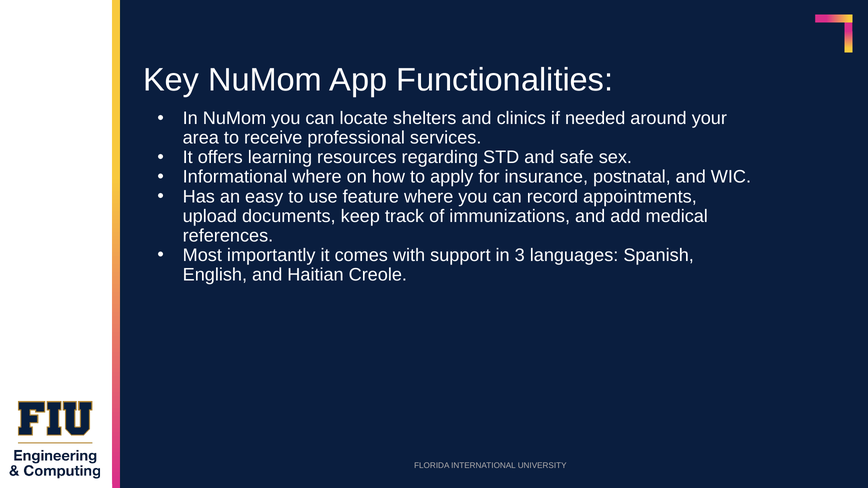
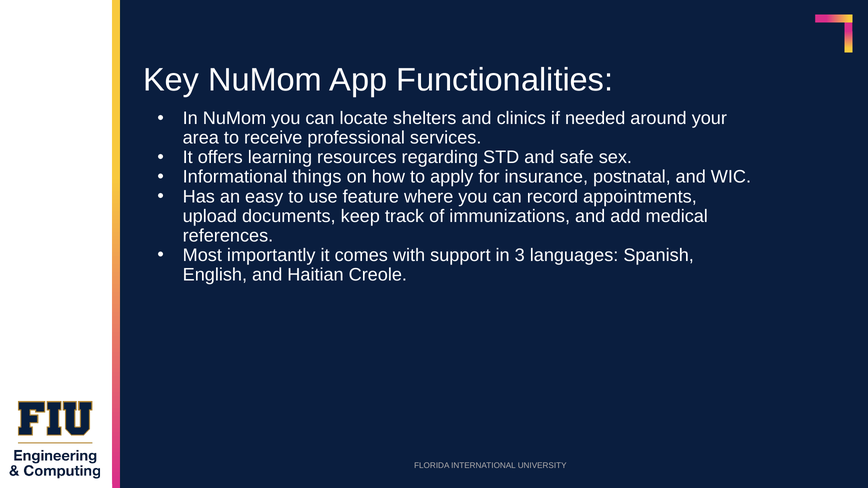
Informational where: where -> things
